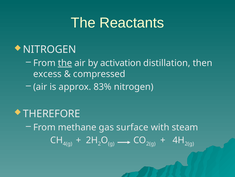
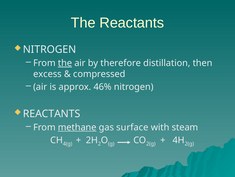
activation: activation -> therefore
83%: 83% -> 46%
THEREFORE at (52, 113): THEREFORE -> REACTANTS
methane underline: none -> present
